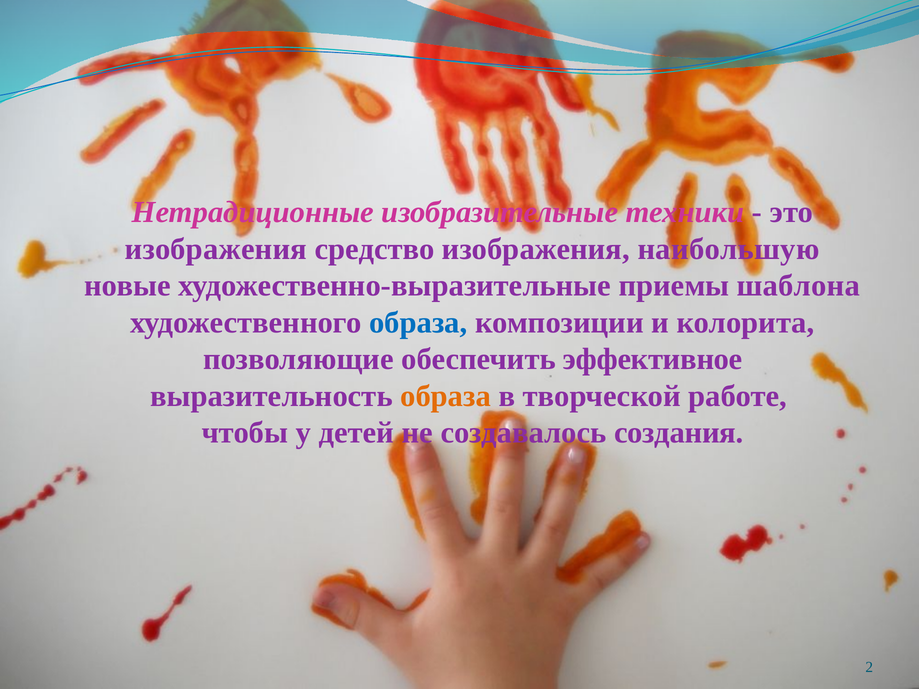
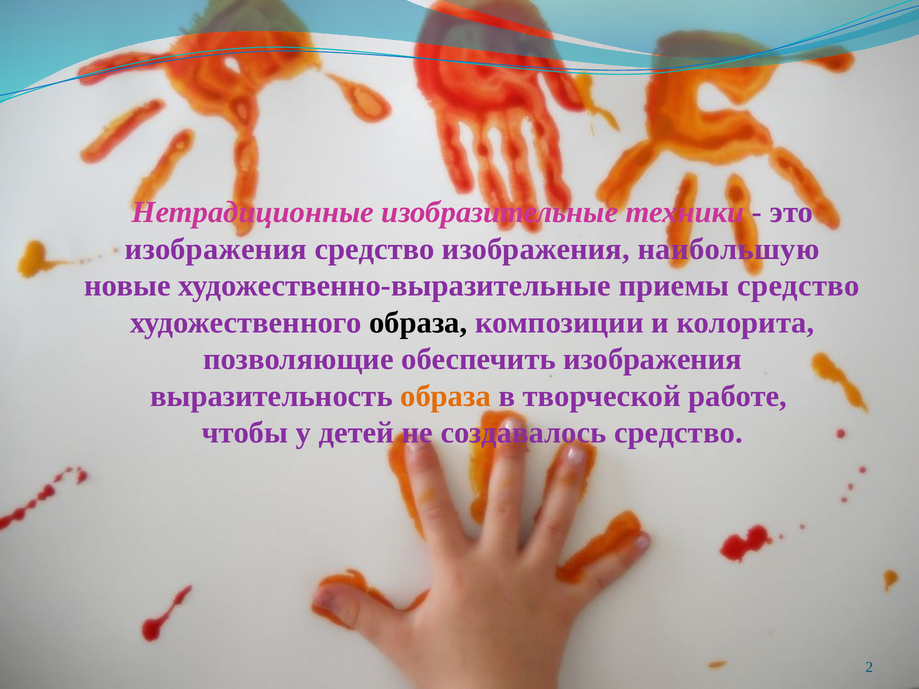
приемы шаблона: шаблона -> средство
образа at (418, 323) colour: blue -> black
обеспечить эффективное: эффективное -> изображения
создавалось создания: создания -> средство
